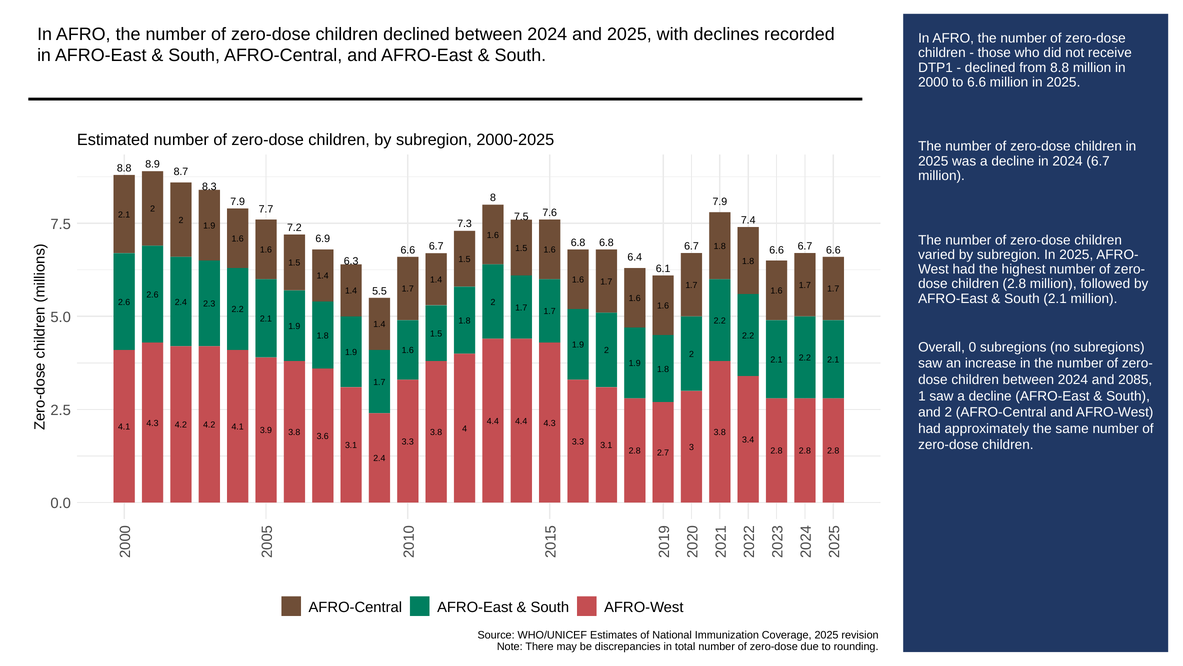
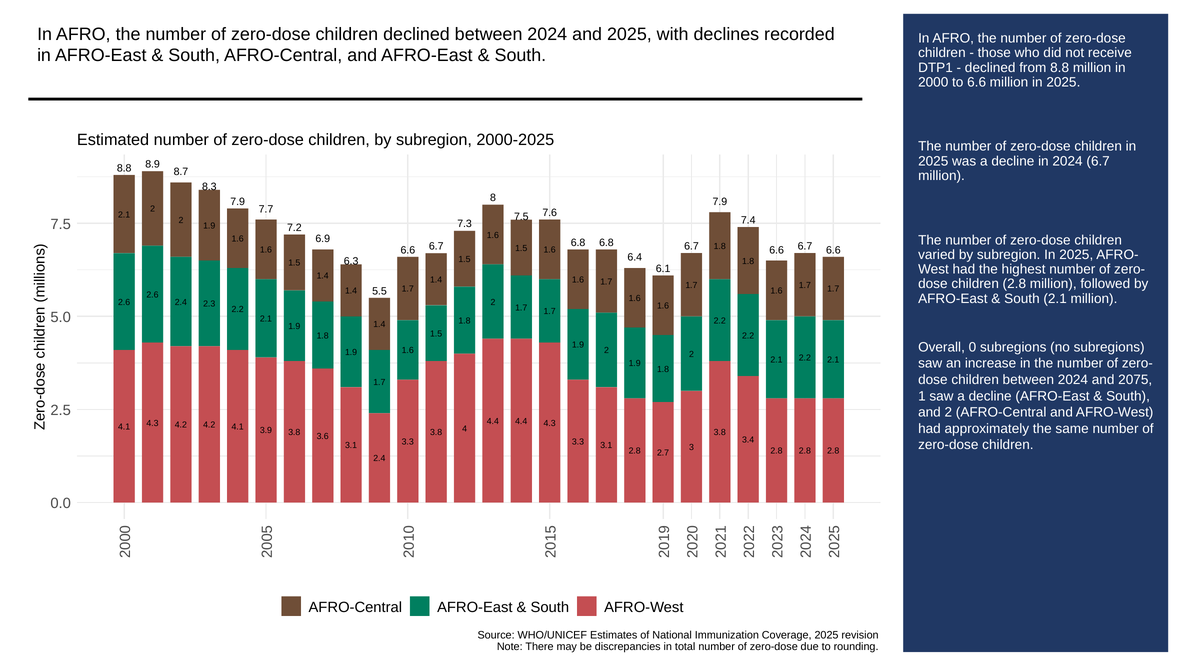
2085: 2085 -> 2075
